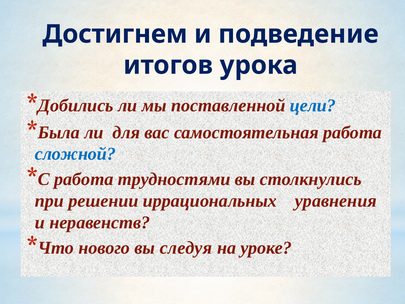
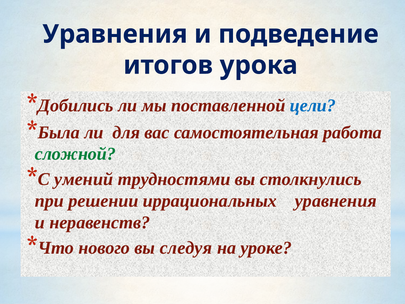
Достигнем at (115, 34): Достигнем -> Уравнения
сложной colour: blue -> green
работа at (84, 179): работа -> умений
